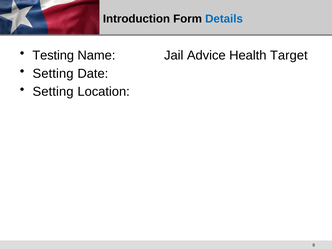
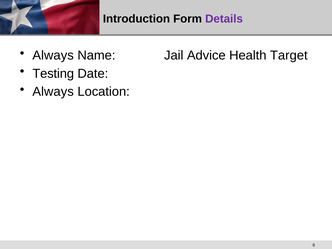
Details colour: blue -> purple
Testing at (53, 55): Testing -> Always
Setting at (53, 74): Setting -> Testing
Setting at (53, 92): Setting -> Always
